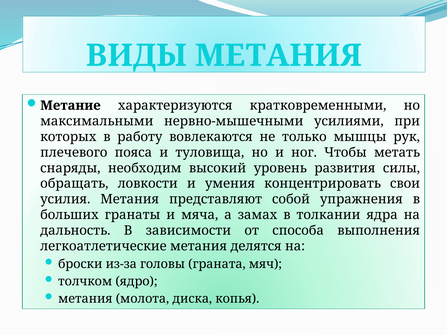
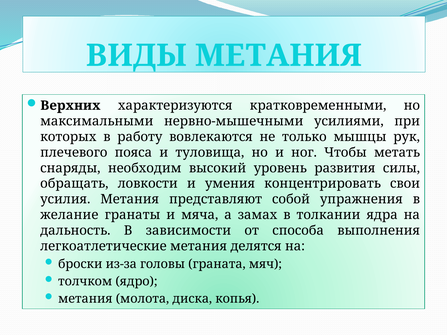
Метание: Метание -> Верхних
больших: больших -> желание
